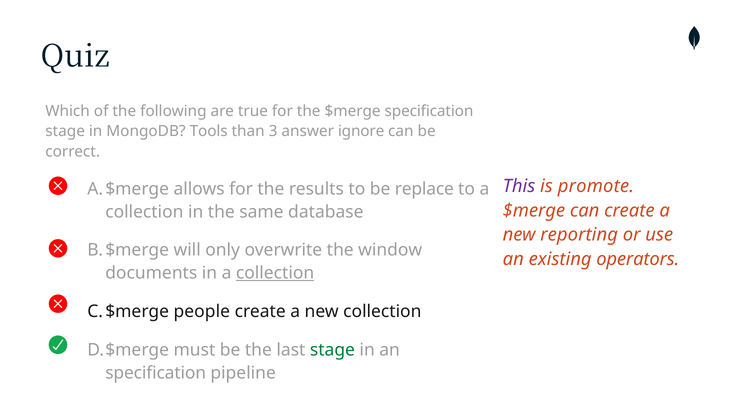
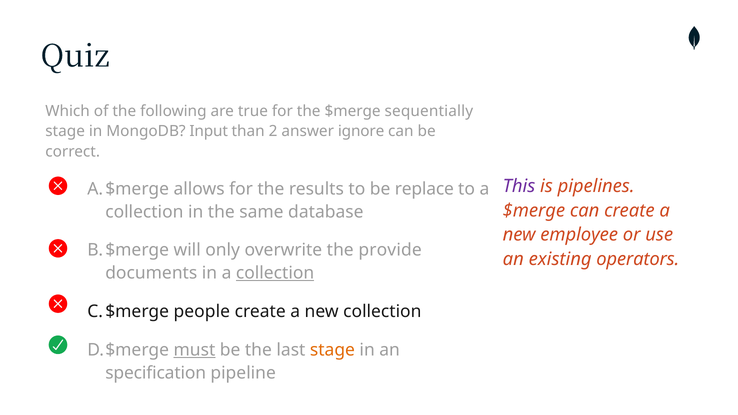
$merge specification: specification -> sequentially
Tools: Tools -> Input
3: 3 -> 2
promote: promote -> pipelines
reporting: reporting -> employee
window: window -> provide
must underline: none -> present
stage at (332, 350) colour: green -> orange
